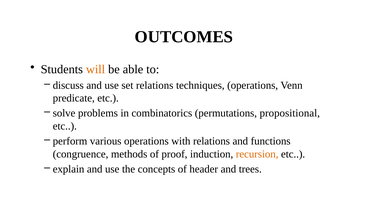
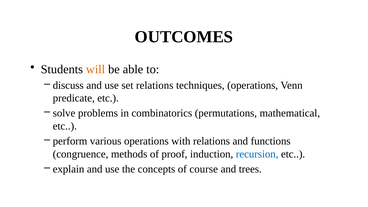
propositional: propositional -> mathematical
recursion colour: orange -> blue
header: header -> course
